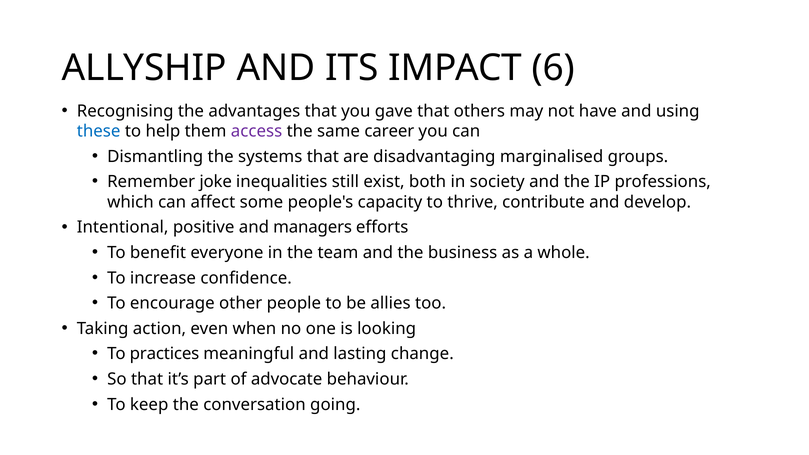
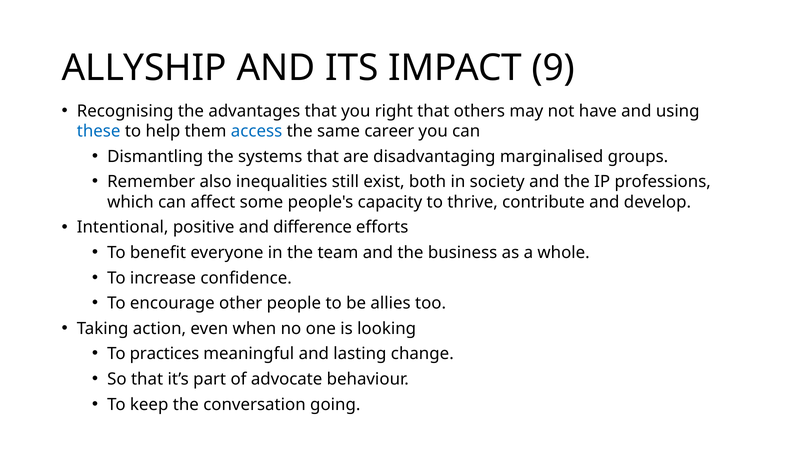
6: 6 -> 9
gave: gave -> right
access colour: purple -> blue
joke: joke -> also
managers: managers -> difference
